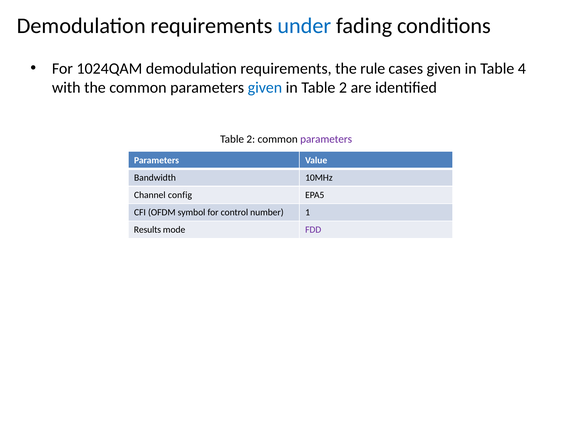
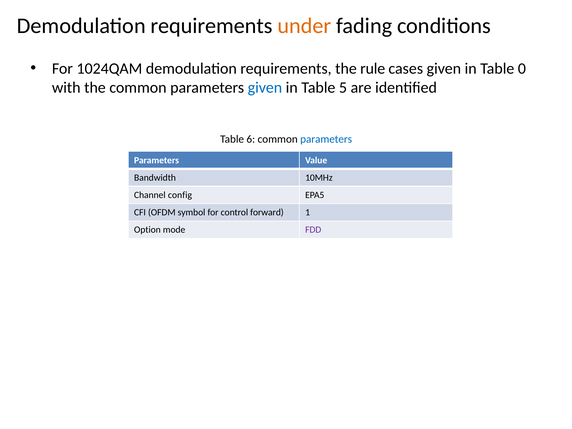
under colour: blue -> orange
4: 4 -> 0
in Table 2: 2 -> 5
2 at (251, 139): 2 -> 6
parameters at (326, 139) colour: purple -> blue
number: number -> forward
Results: Results -> Option
